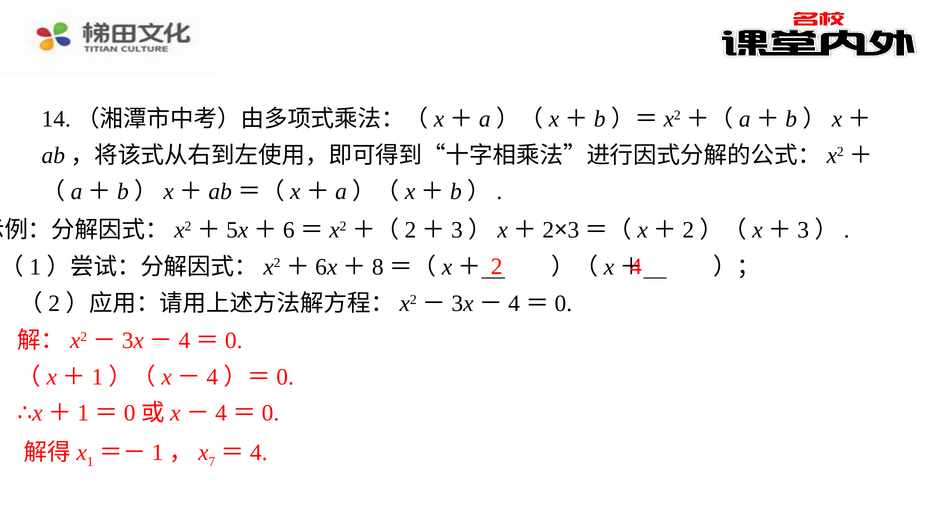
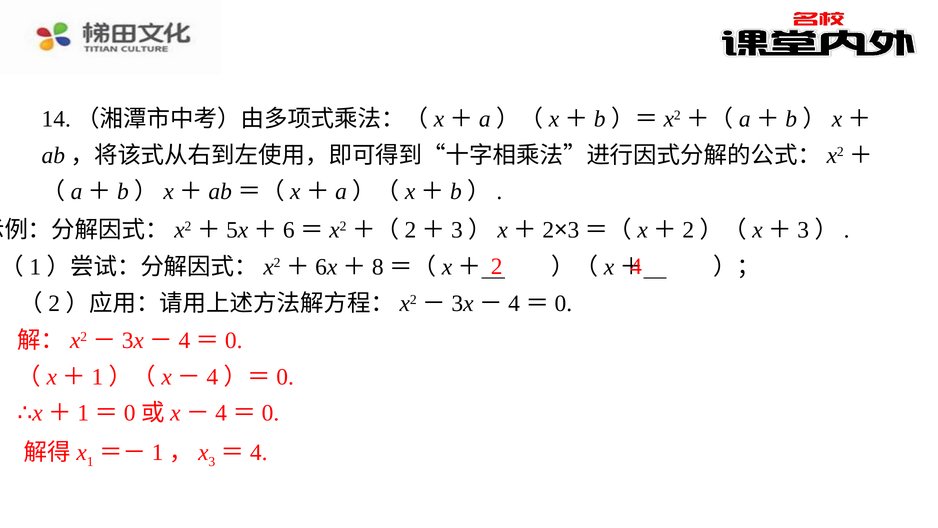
7: 7 -> 3
